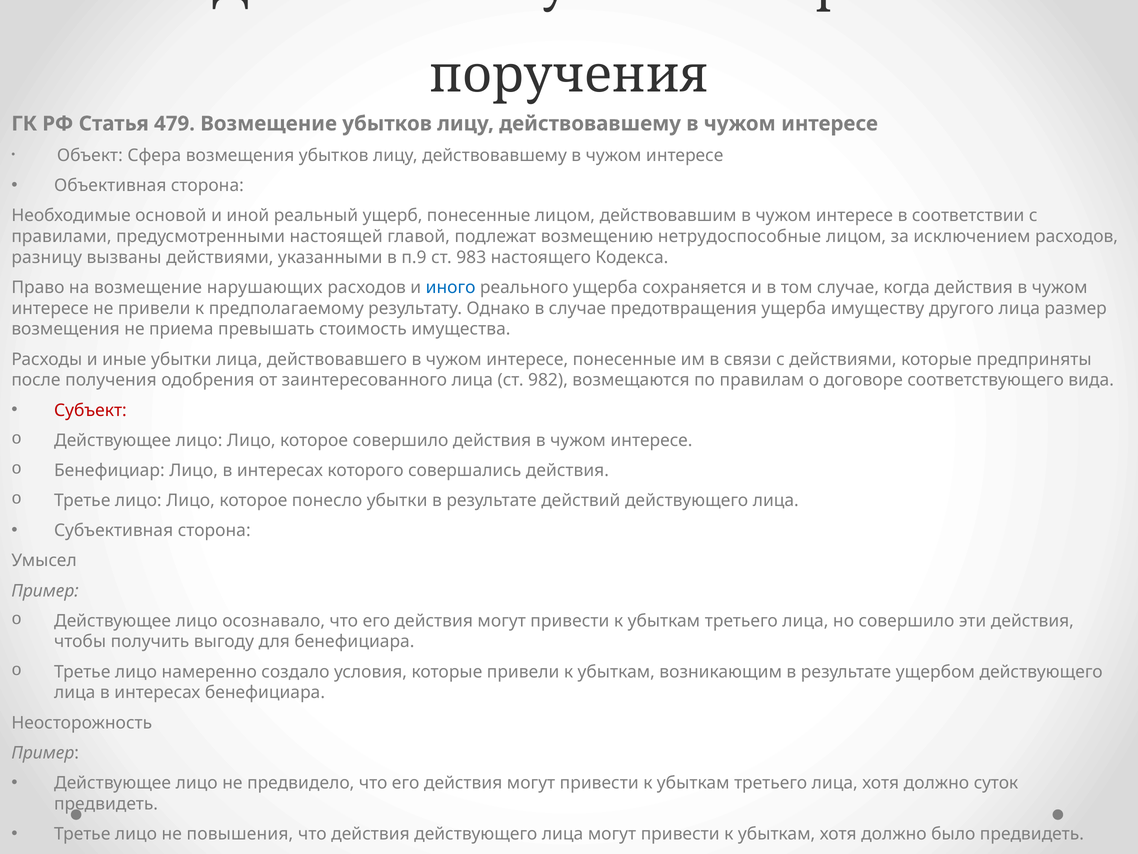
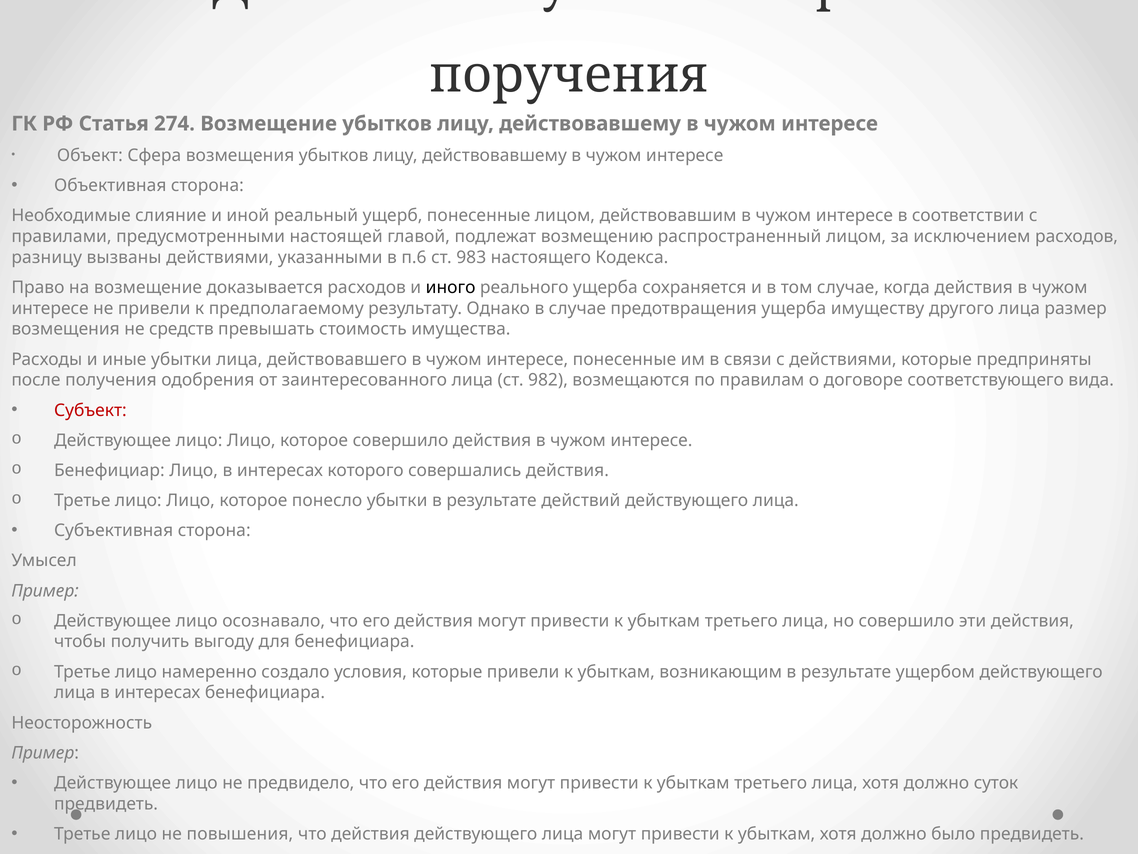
479: 479 -> 274
основой: основой -> слияние
нетрудоспособные: нетрудоспособные -> распространенный
п.9: п.9 -> п.6
нарушающих: нарушающих -> доказывается
иного colour: blue -> black
приема: приема -> средств
